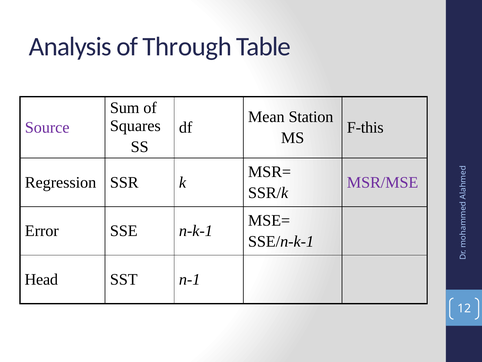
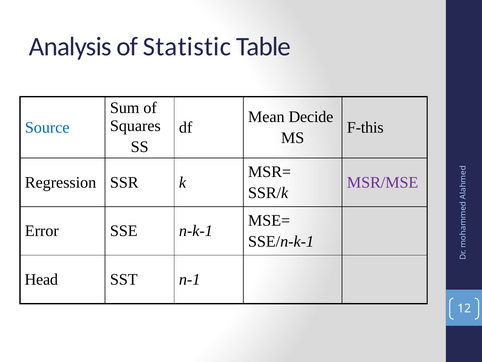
Through: Through -> Statistic
Station: Station -> Decide
Source colour: purple -> blue
